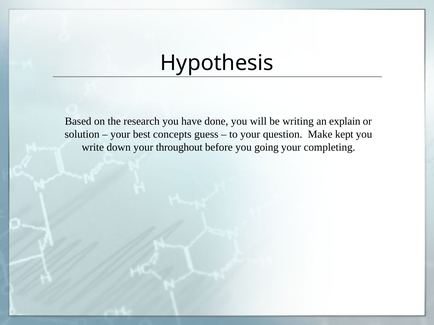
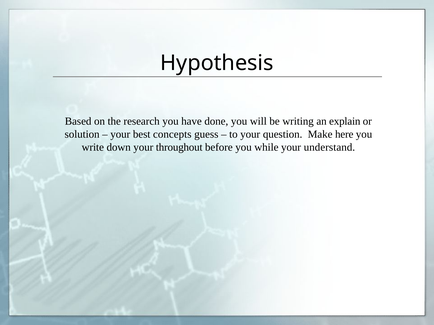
kept: kept -> here
going: going -> while
completing: completing -> understand
